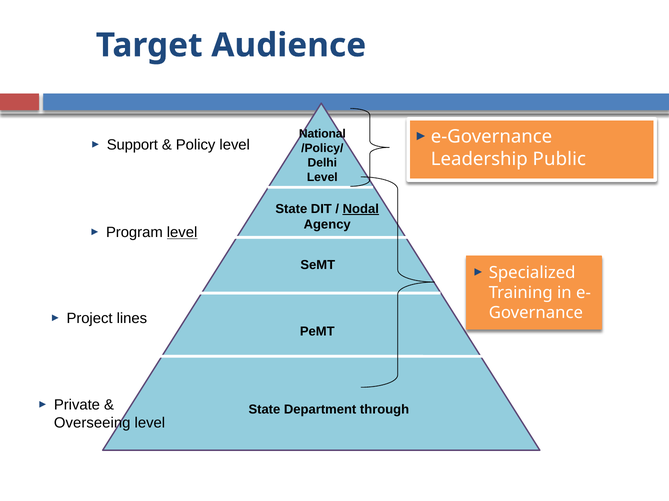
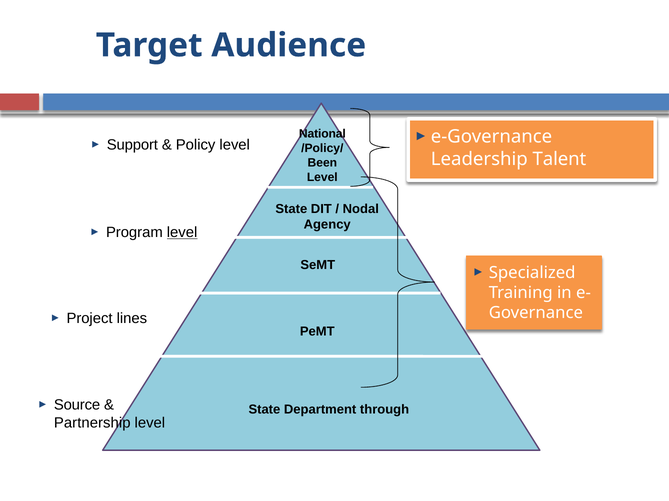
Public: Public -> Talent
Delhi: Delhi -> Been
Nodal underline: present -> none
Private: Private -> Source
Overseeing: Overseeing -> Partnership
